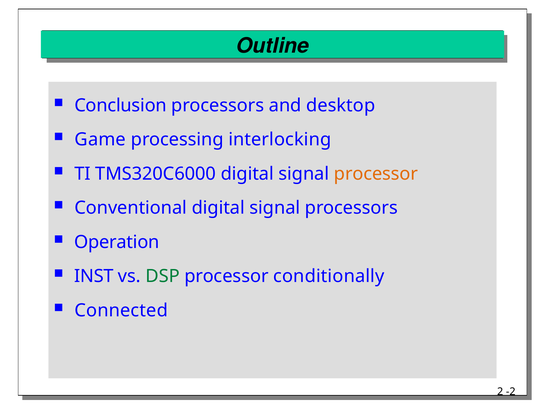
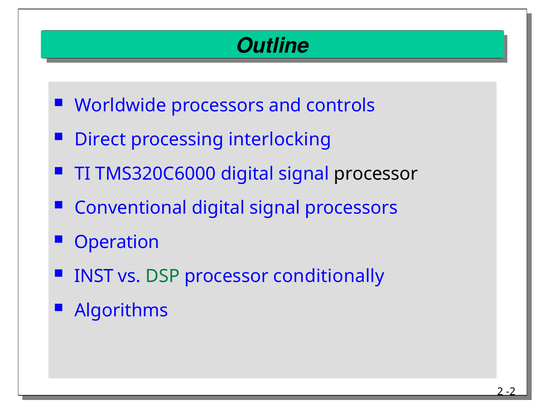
Conclusion: Conclusion -> Worldwide
desktop: desktop -> controls
Game: Game -> Direct
processor at (376, 174) colour: orange -> black
Connected: Connected -> Algorithms
